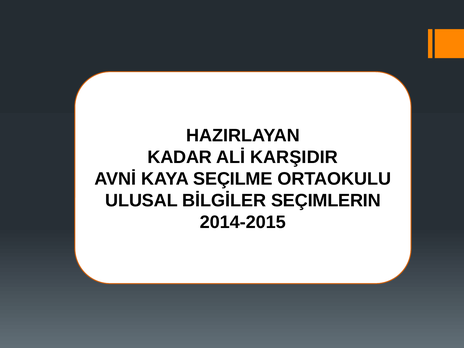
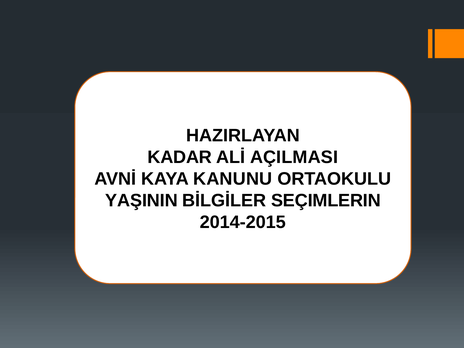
KARŞIDIR: KARŞIDIR -> AÇILMASI
SEÇILME: SEÇILME -> KANUNU
ULUSAL: ULUSAL -> YAŞININ
